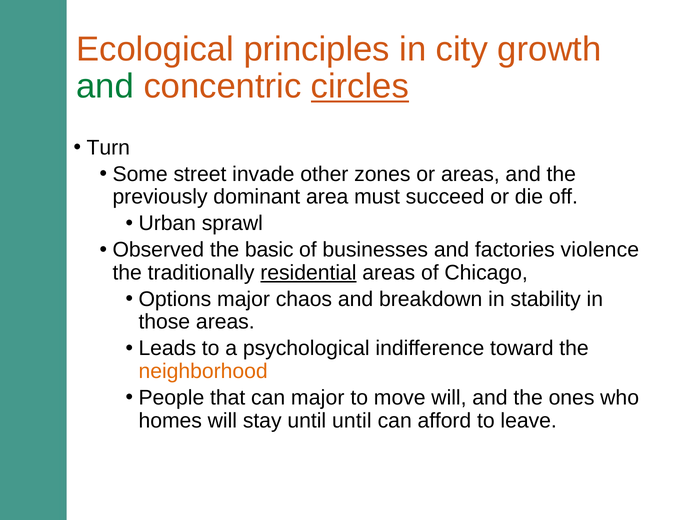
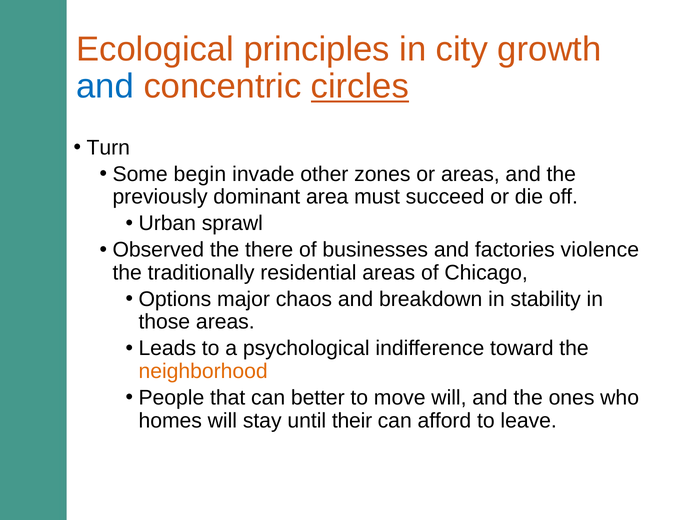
and at (105, 87) colour: green -> blue
street: street -> begin
basic: basic -> there
residential underline: present -> none
can major: major -> better
until until: until -> their
